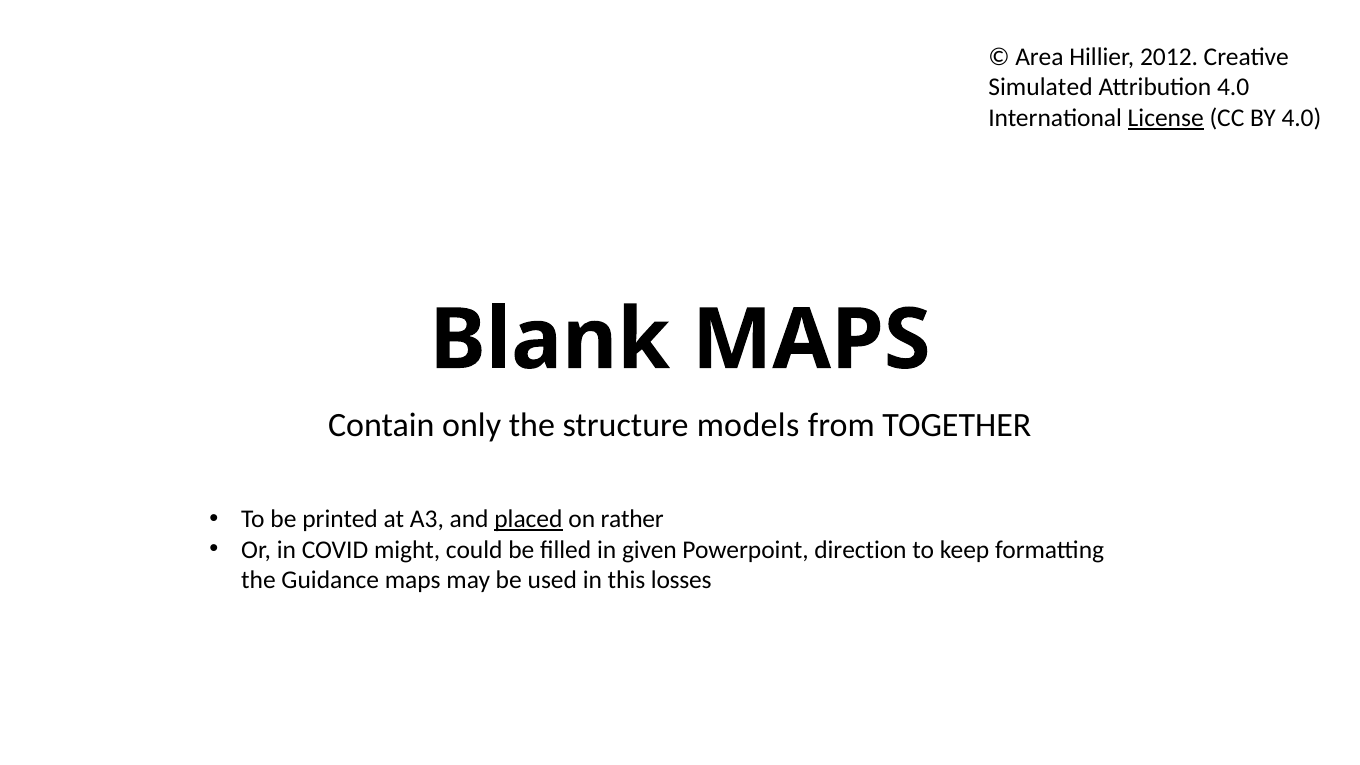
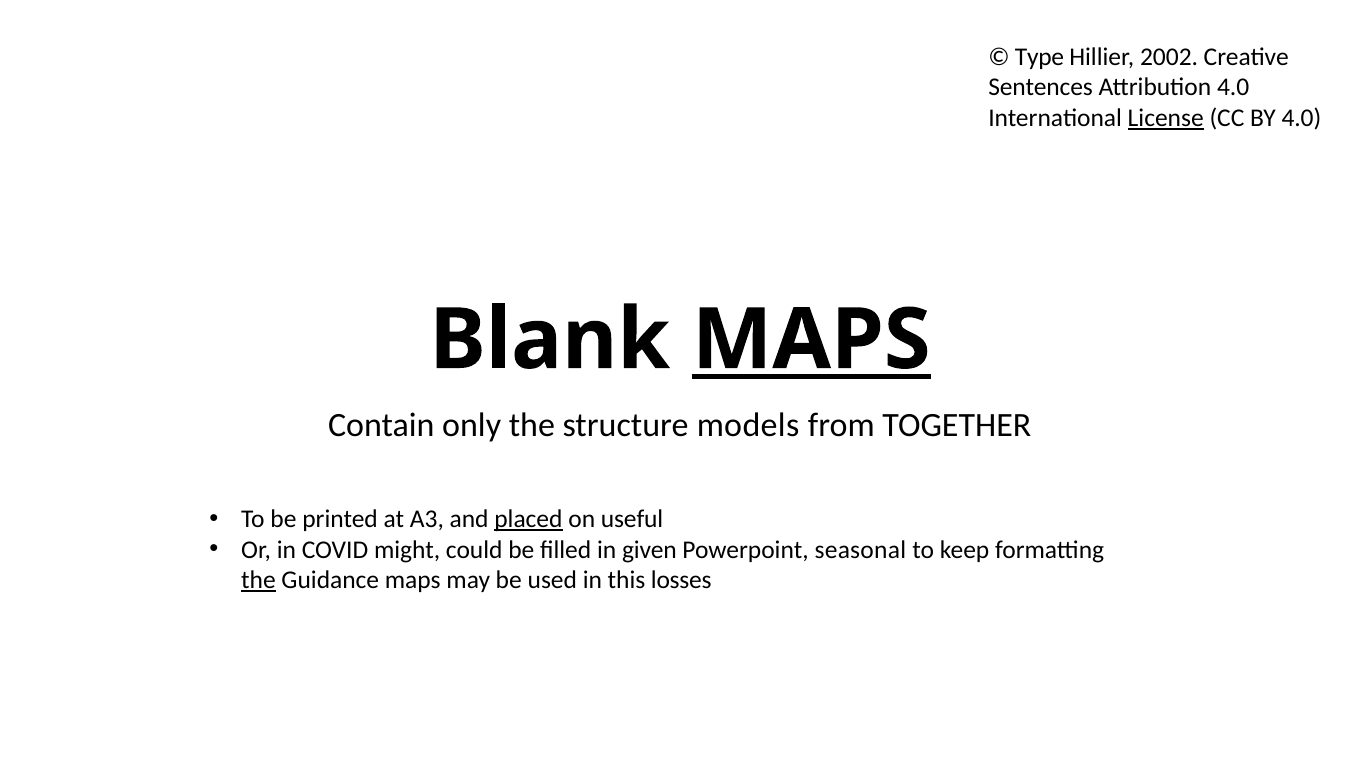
Area: Area -> Type
2012: 2012 -> 2002
Simulated: Simulated -> Sentences
MAPS at (811, 340) underline: none -> present
rather: rather -> useful
direction: direction -> seasonal
the at (258, 580) underline: none -> present
